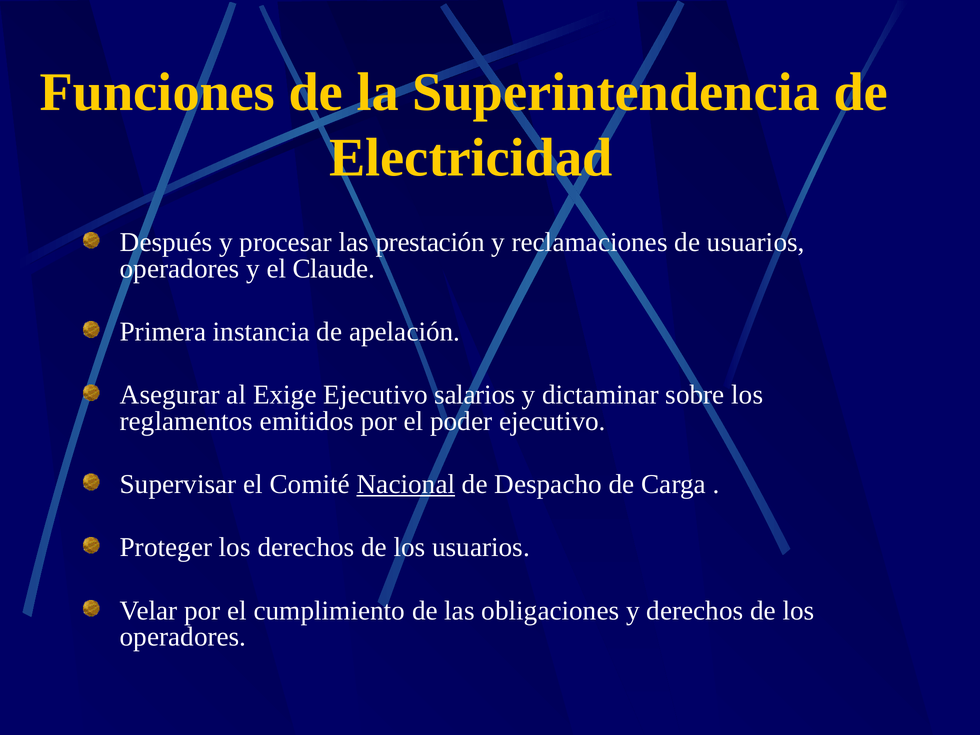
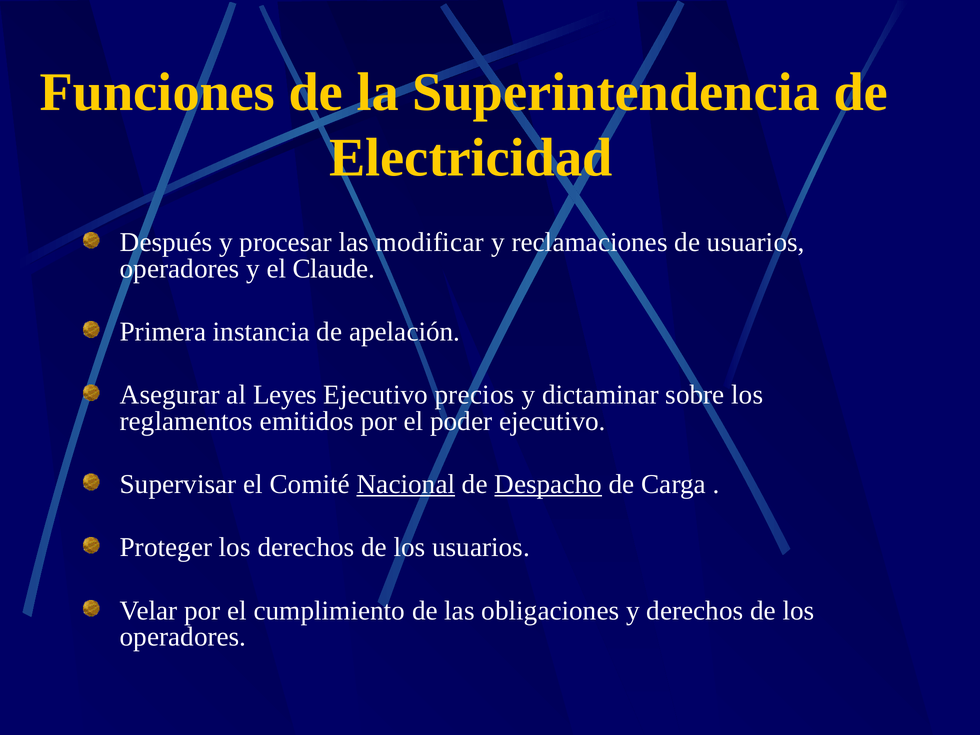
prestación: prestación -> modificar
Exige: Exige -> Leyes
salarios: salarios -> precios
Despacho underline: none -> present
